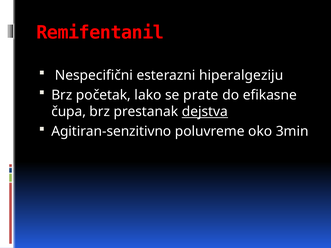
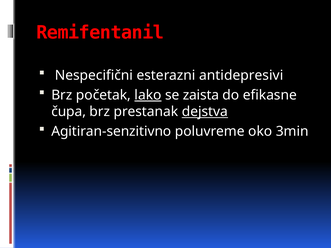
hiperalgeziju: hiperalgeziju -> antidepresivi
lako underline: none -> present
prate: prate -> zaista
